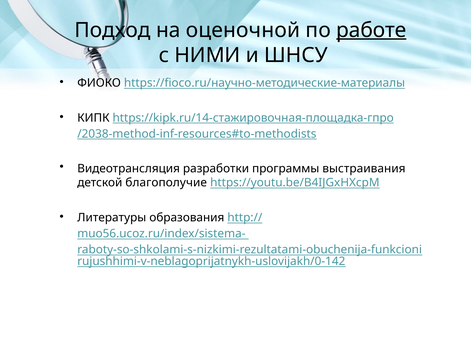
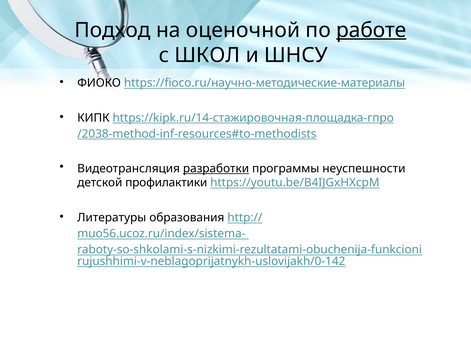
НИМИ: НИМИ -> ШКОЛ
разработки underline: none -> present
выстраивания: выстраивания -> неуспешности
благополучие: благополучие -> профилактики
